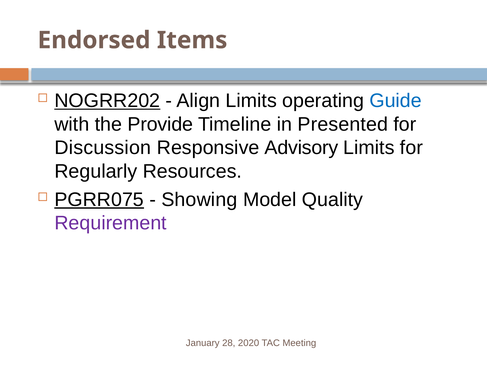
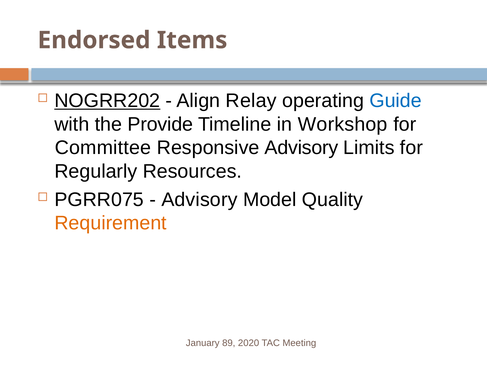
Align Limits: Limits -> Relay
Presented: Presented -> Workshop
Discussion: Discussion -> Committee
PGRR075 underline: present -> none
Showing at (199, 200): Showing -> Advisory
Requirement colour: purple -> orange
28: 28 -> 89
